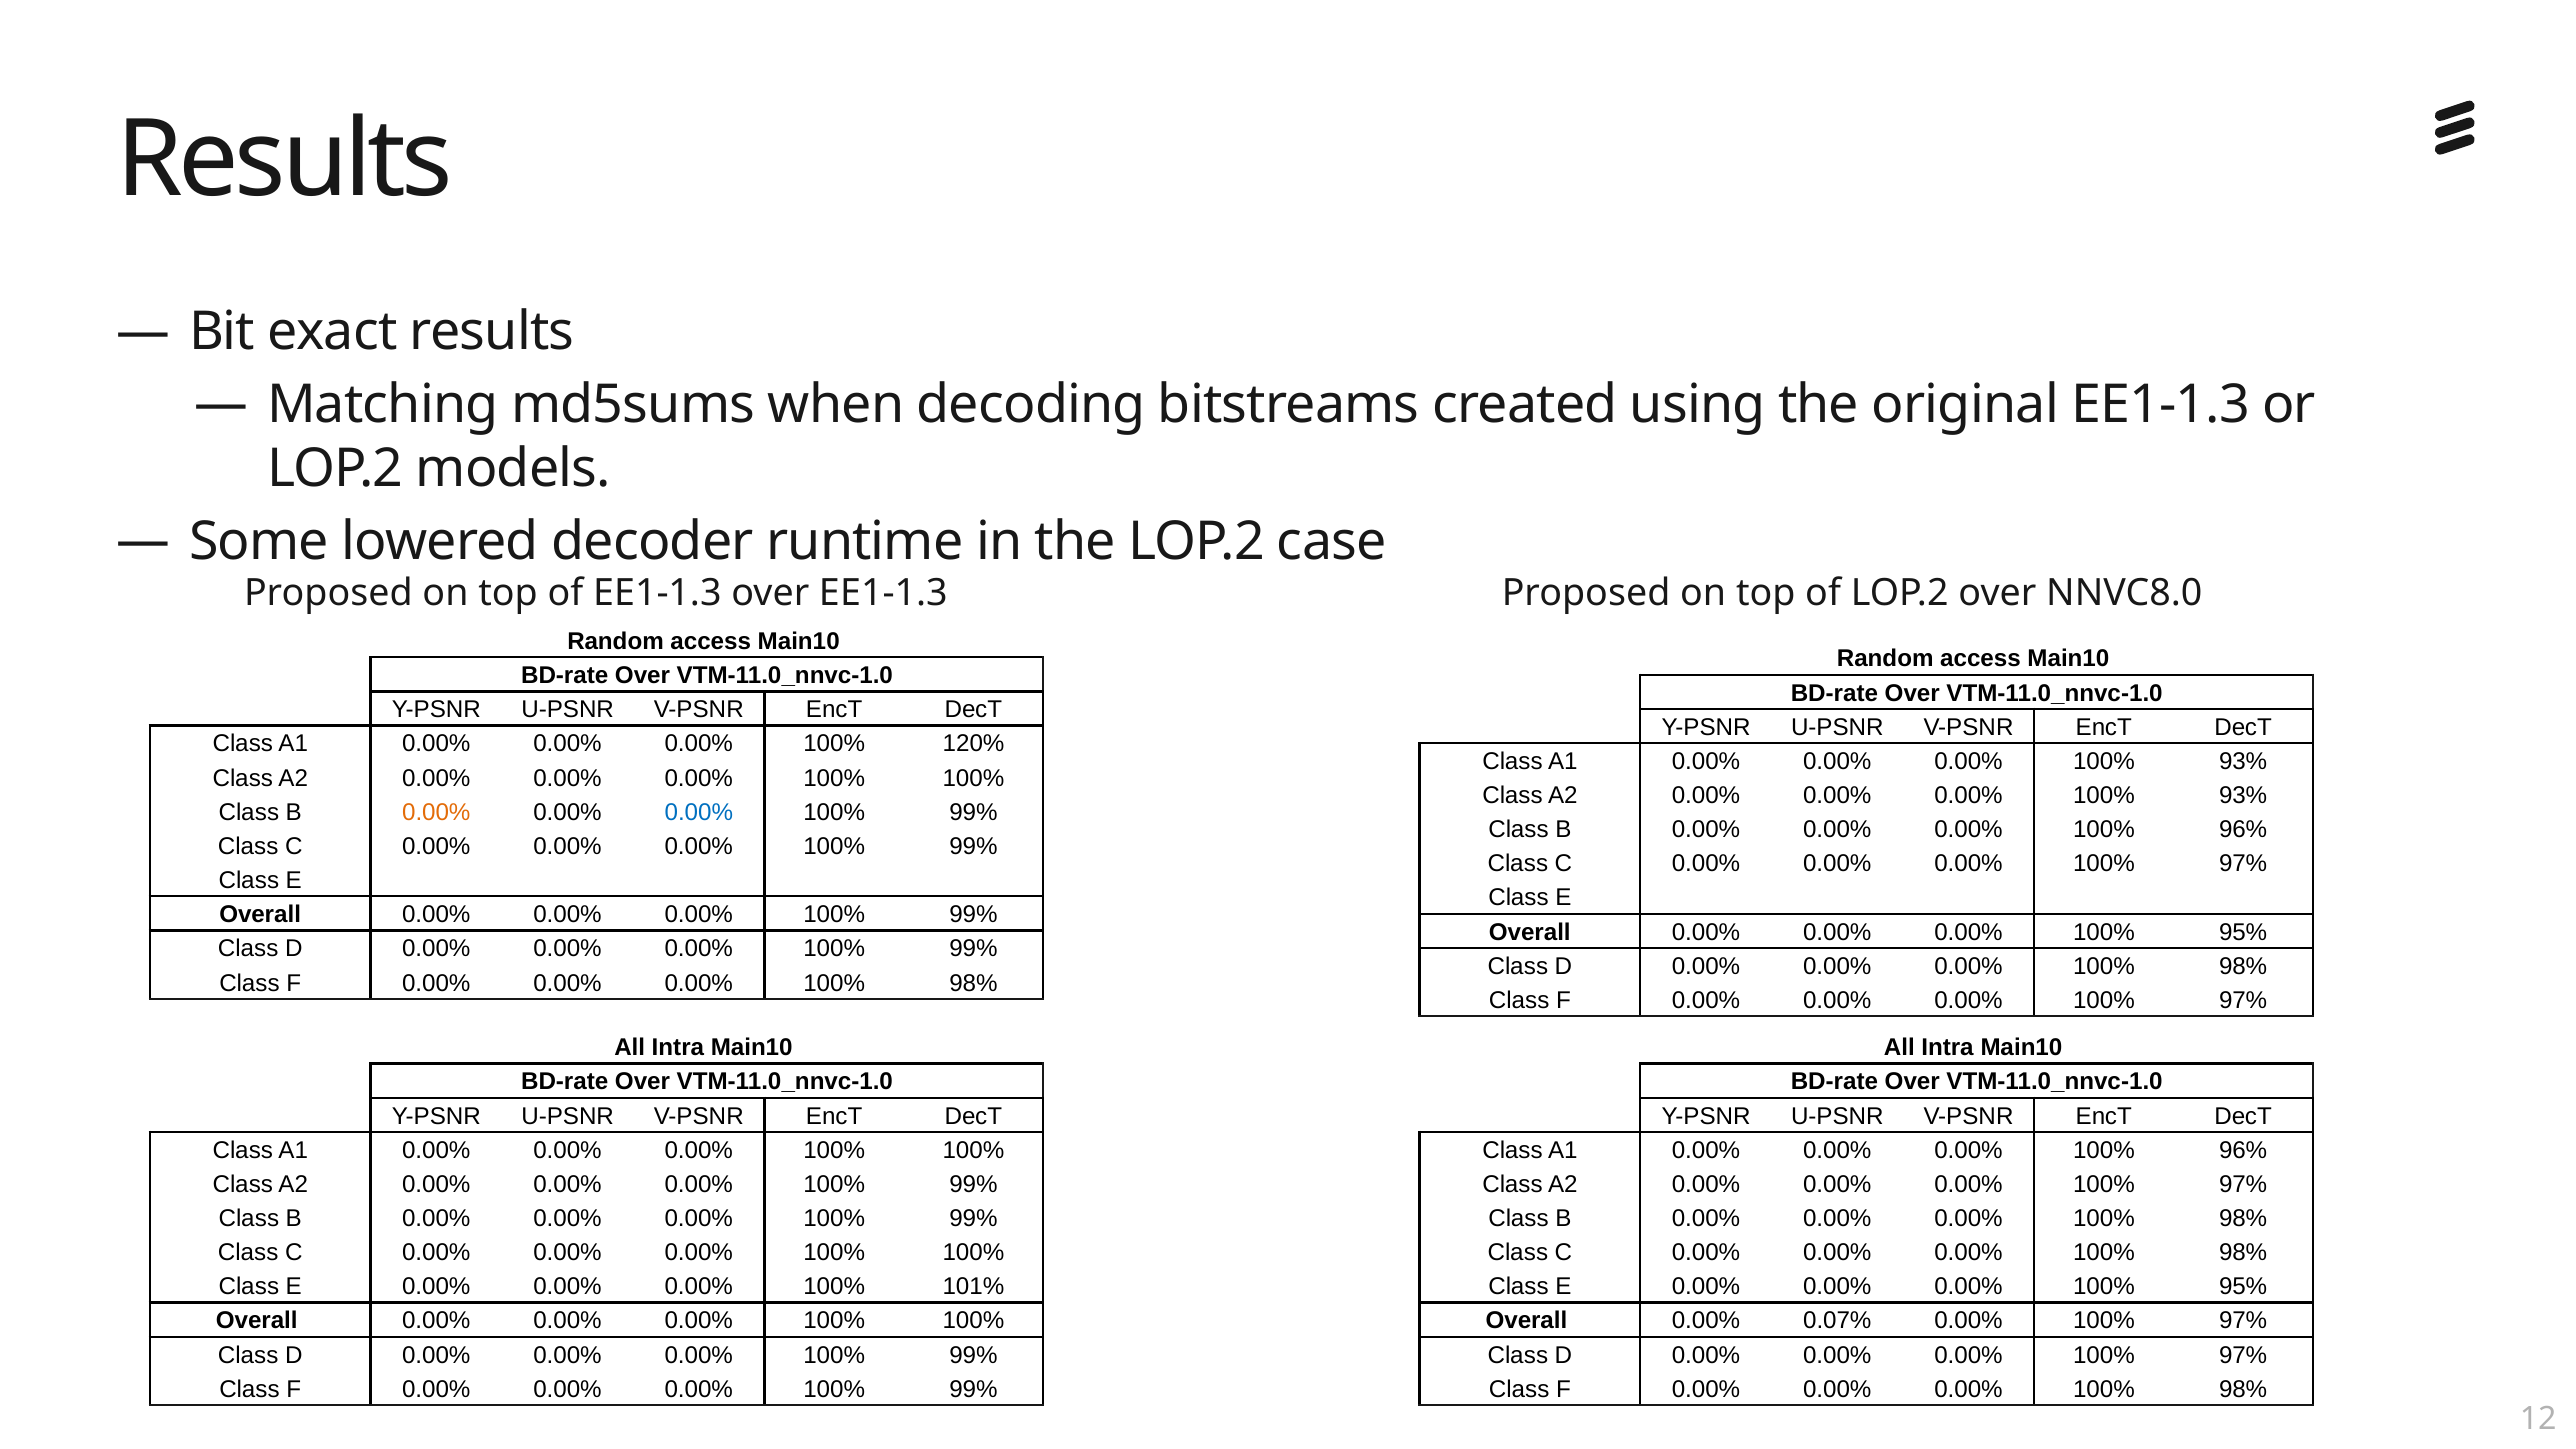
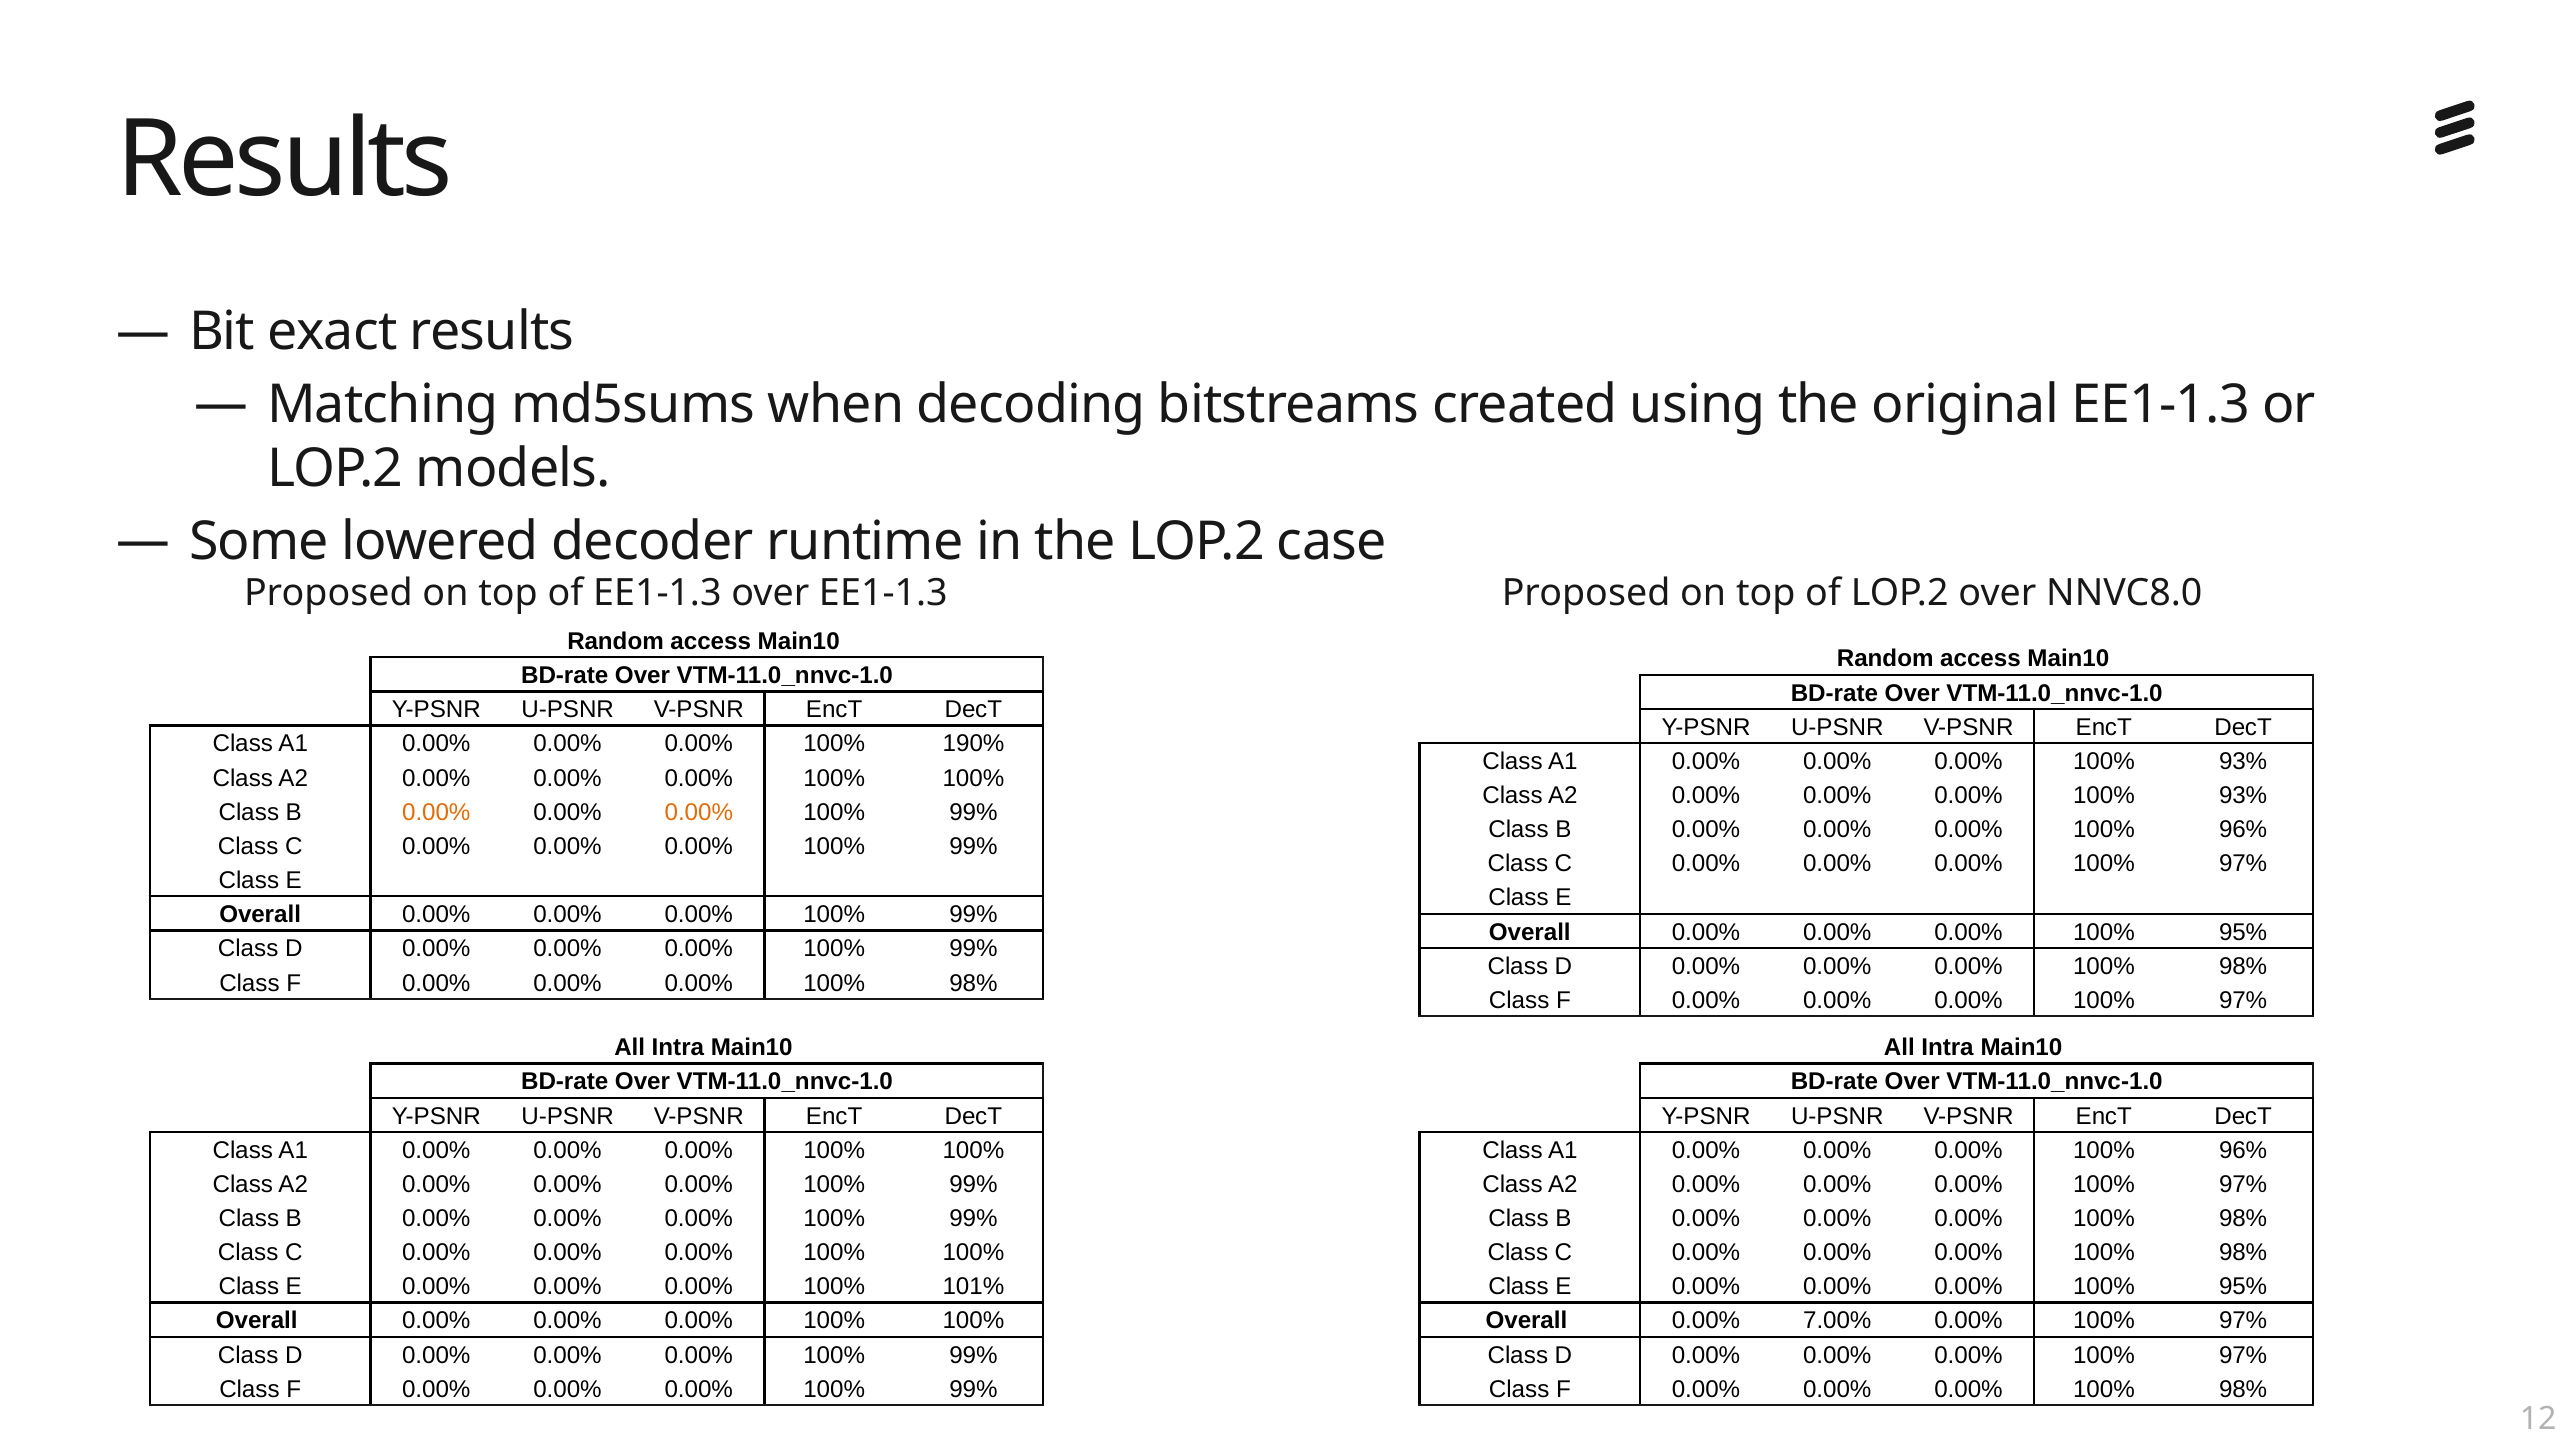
120%: 120% -> 190%
0.00% at (699, 812) colour: blue -> orange
0.07%: 0.07% -> 7.00%
